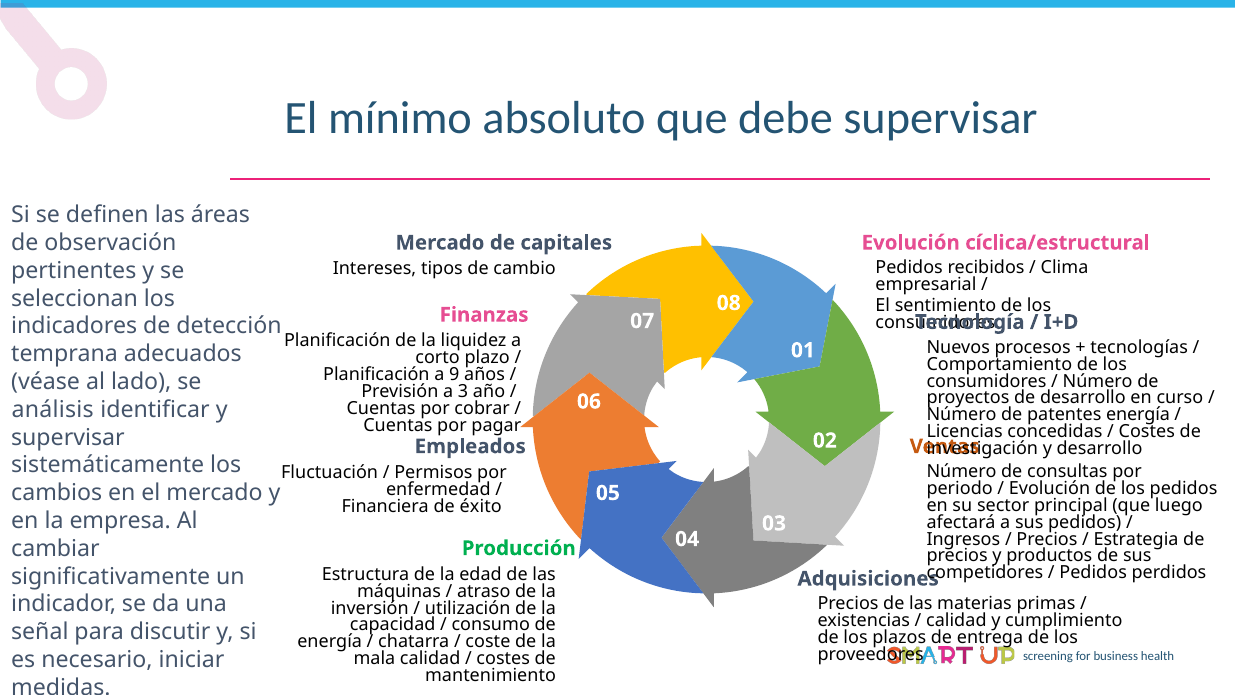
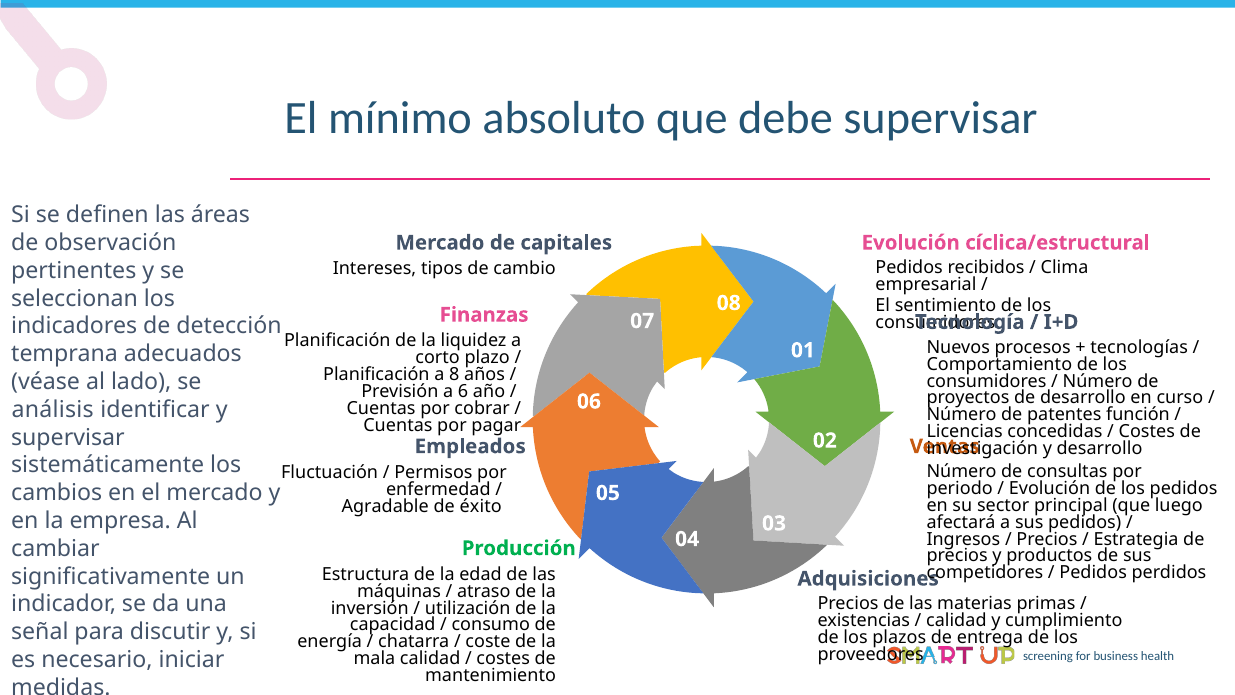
9: 9 -> 8
3: 3 -> 6
patentes energía: energía -> función
Financiera: Financiera -> Agradable
